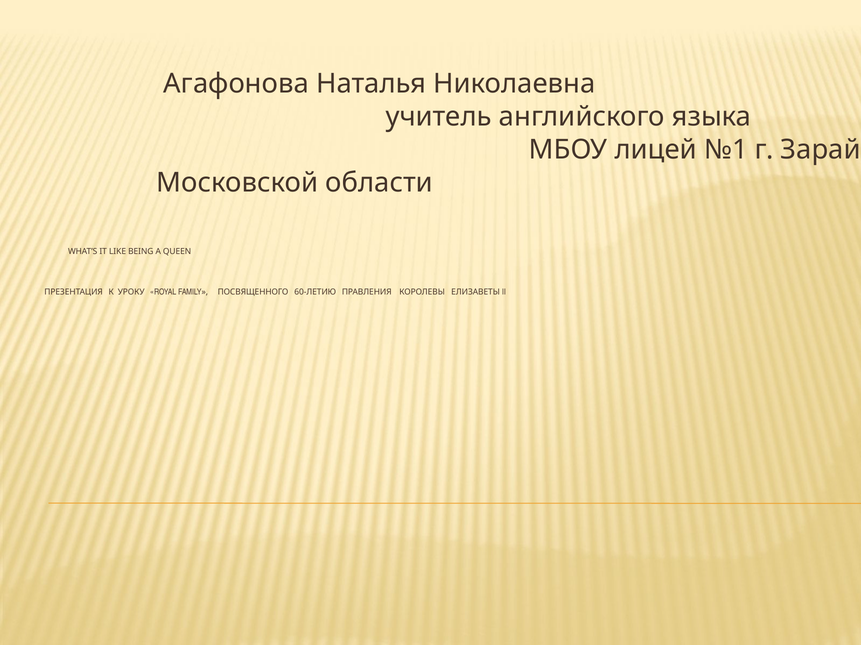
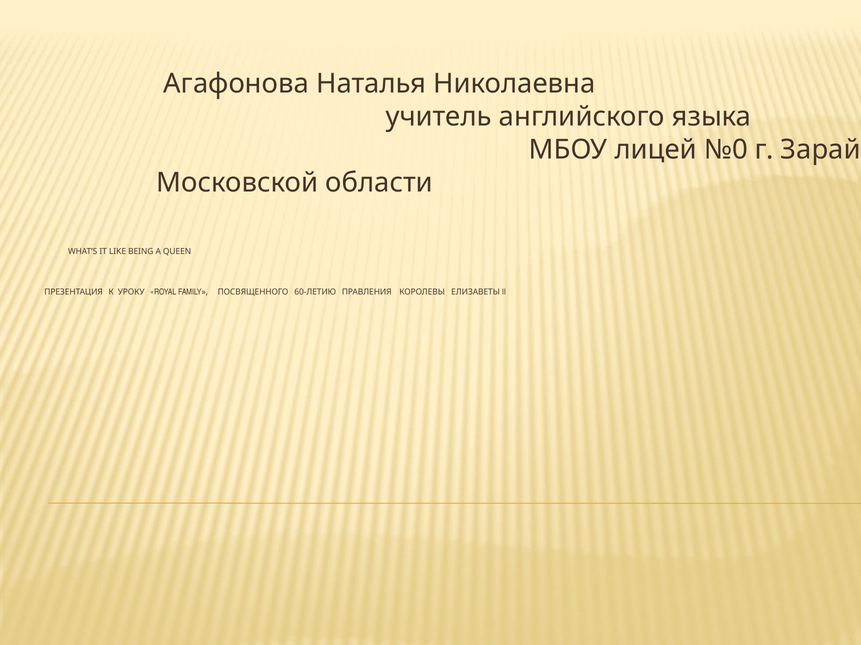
№1: №1 -> №0
